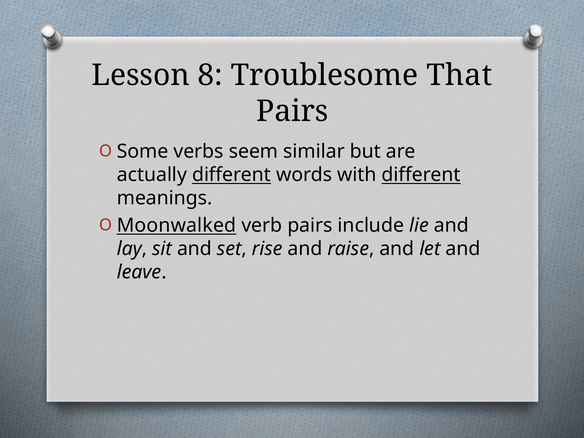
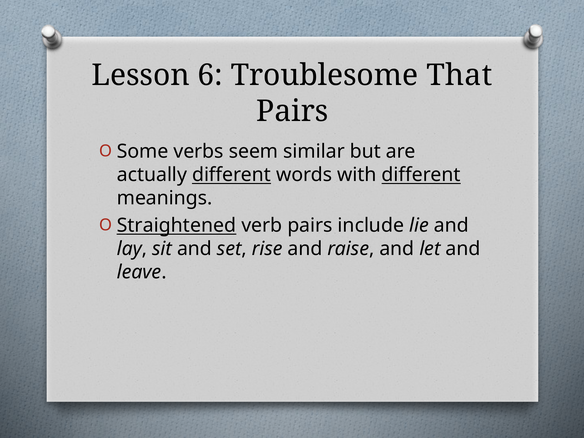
8: 8 -> 6
Moonwalked: Moonwalked -> Straightened
